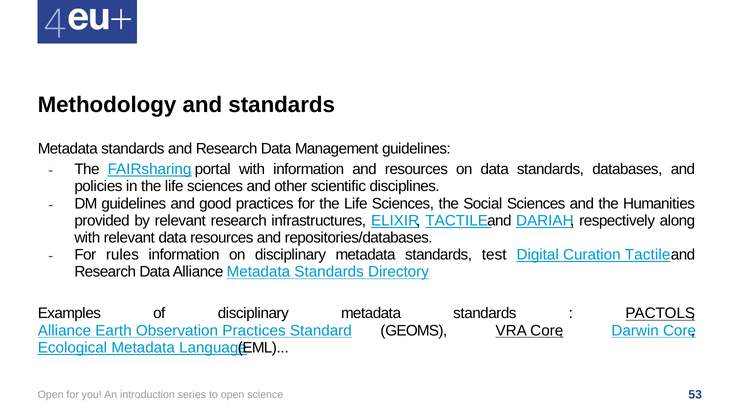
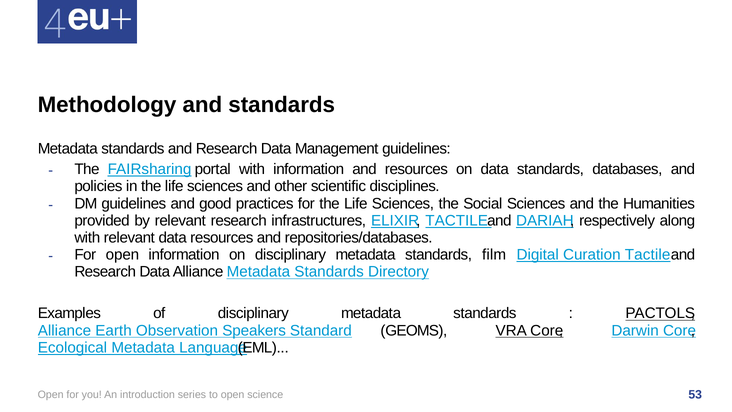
For rules: rules -> open
test: test -> film
Observation Practices: Practices -> Speakers
